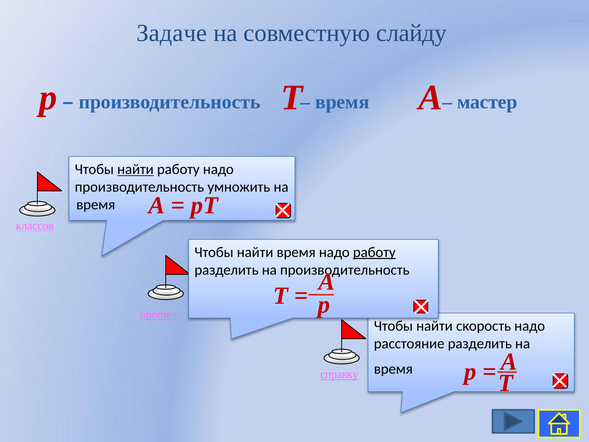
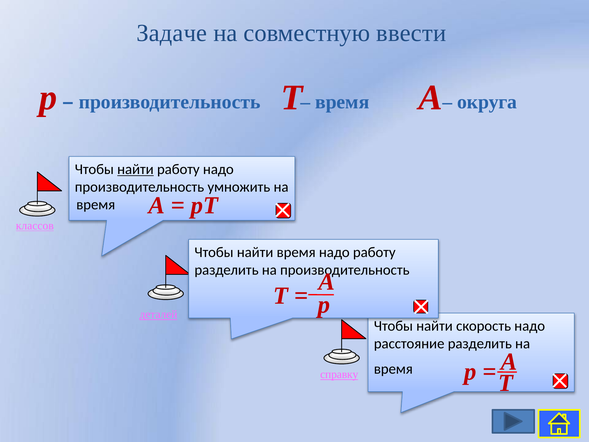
слайду: слайду -> ввести
мастер: мастер -> округа
работу at (374, 252) underline: present -> none
прошел: прошел -> деталей
